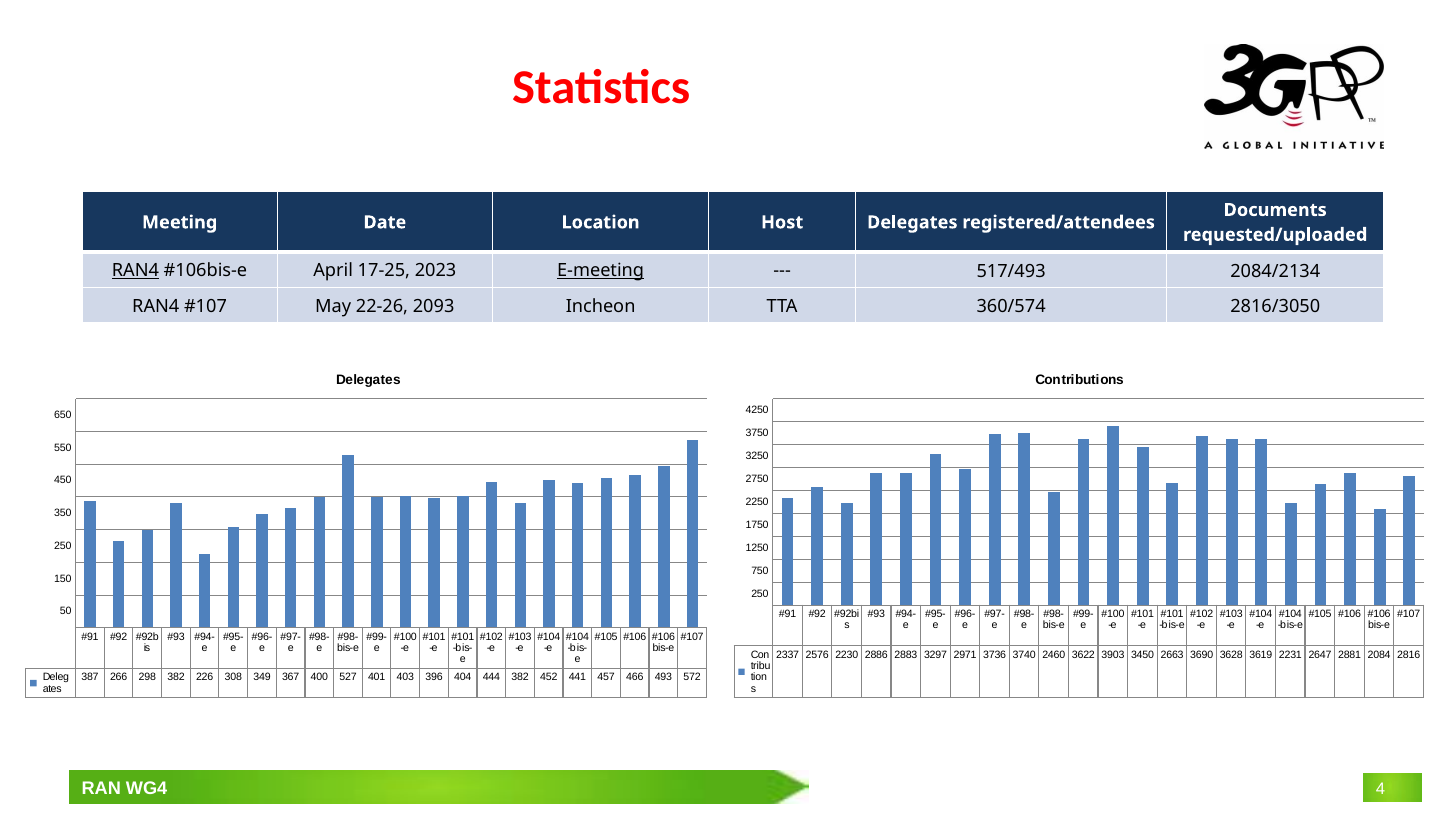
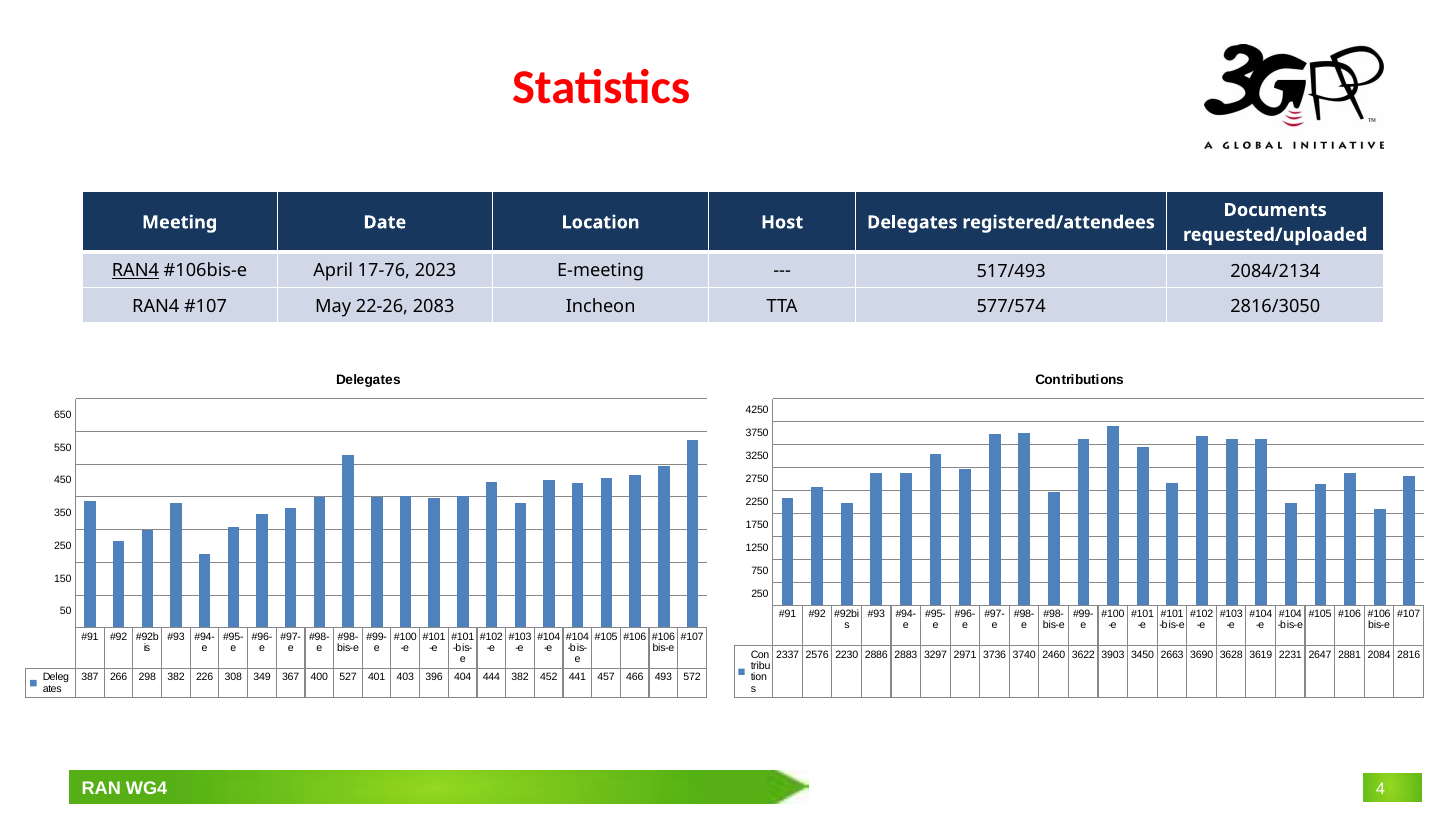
17-25: 17-25 -> 17-76
E-meeting underline: present -> none
2093: 2093 -> 2083
360/574: 360/574 -> 577/574
